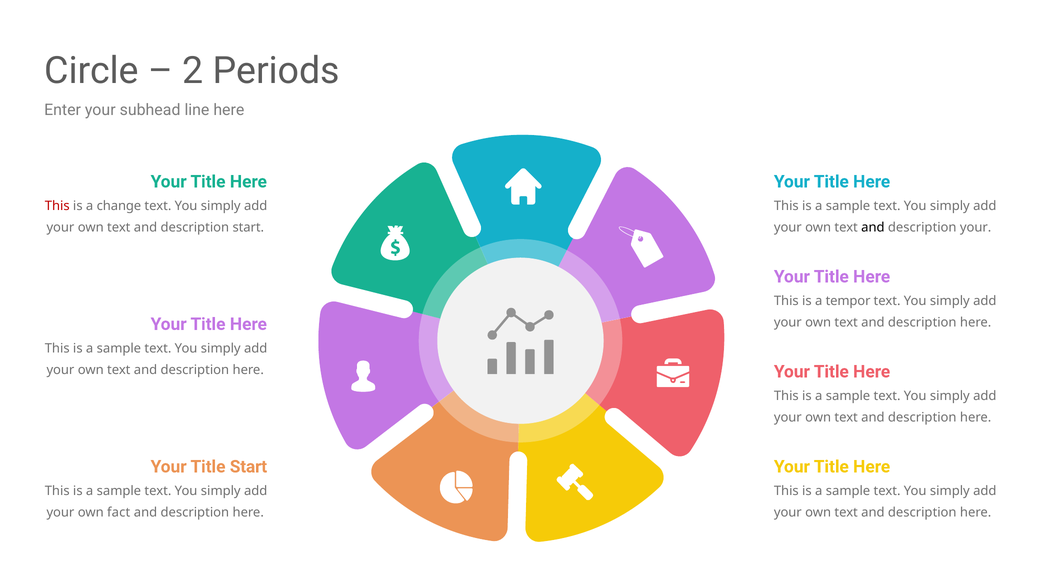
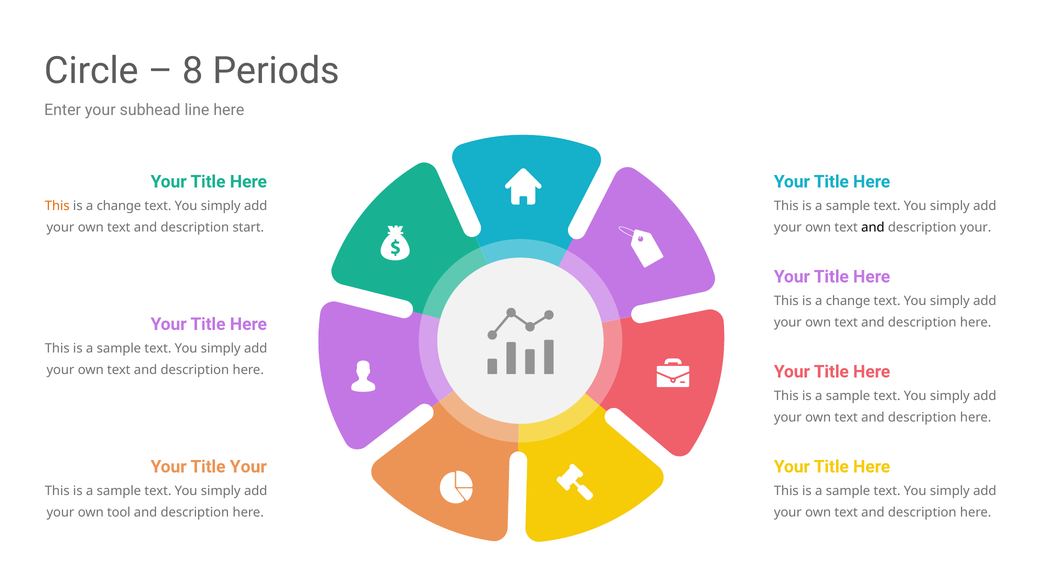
2: 2 -> 8
This at (57, 206) colour: red -> orange
tempor at (848, 301): tempor -> change
Title Start: Start -> Your
fact: fact -> tool
